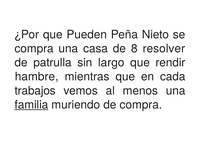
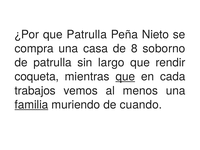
que Pueden: Pueden -> Patrulla
resolver: resolver -> soborno
hambre: hambre -> coqueta
que at (125, 77) underline: none -> present
de compra: compra -> cuando
